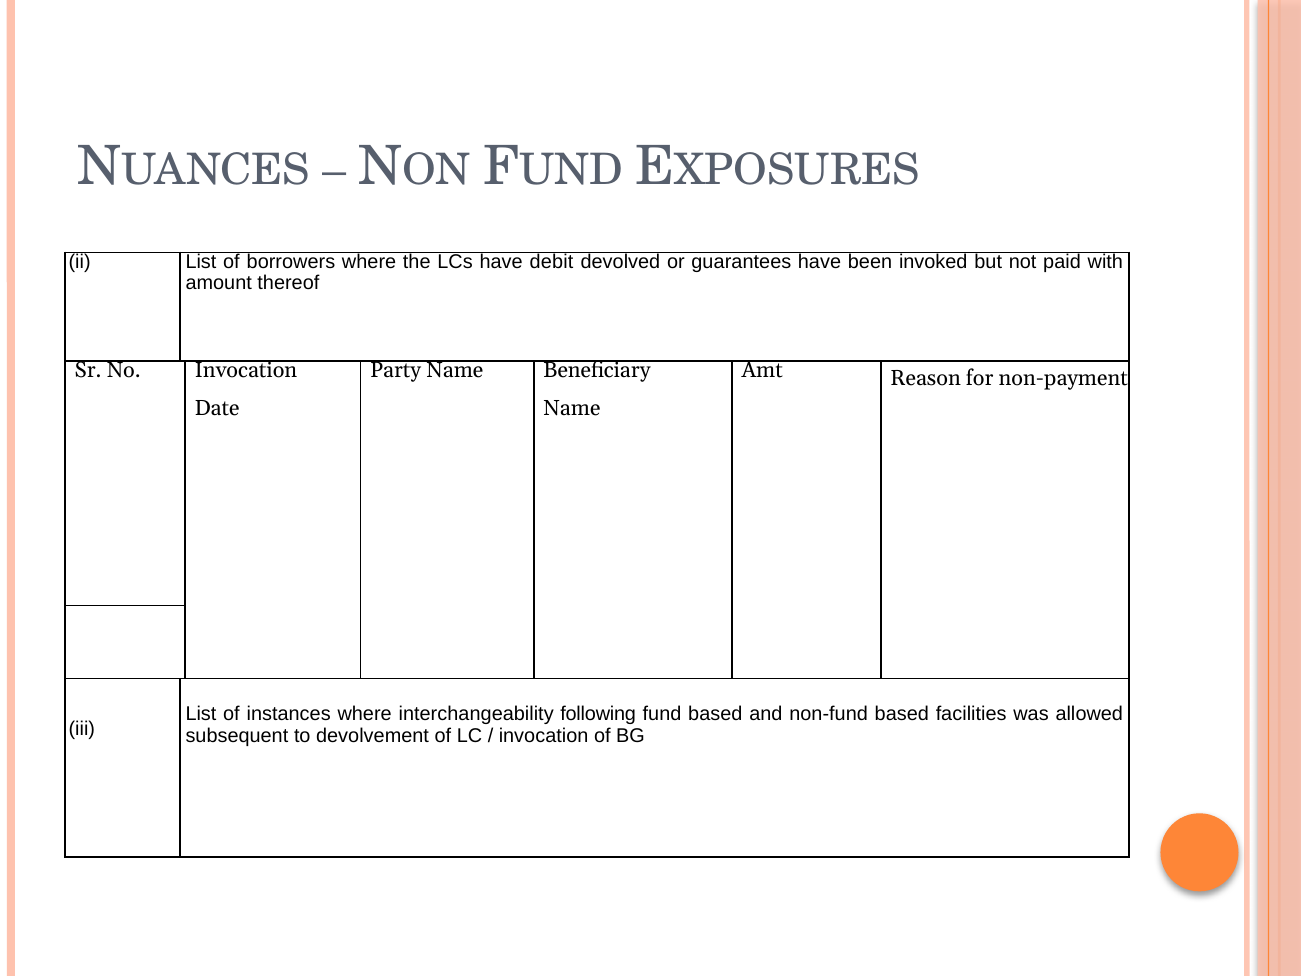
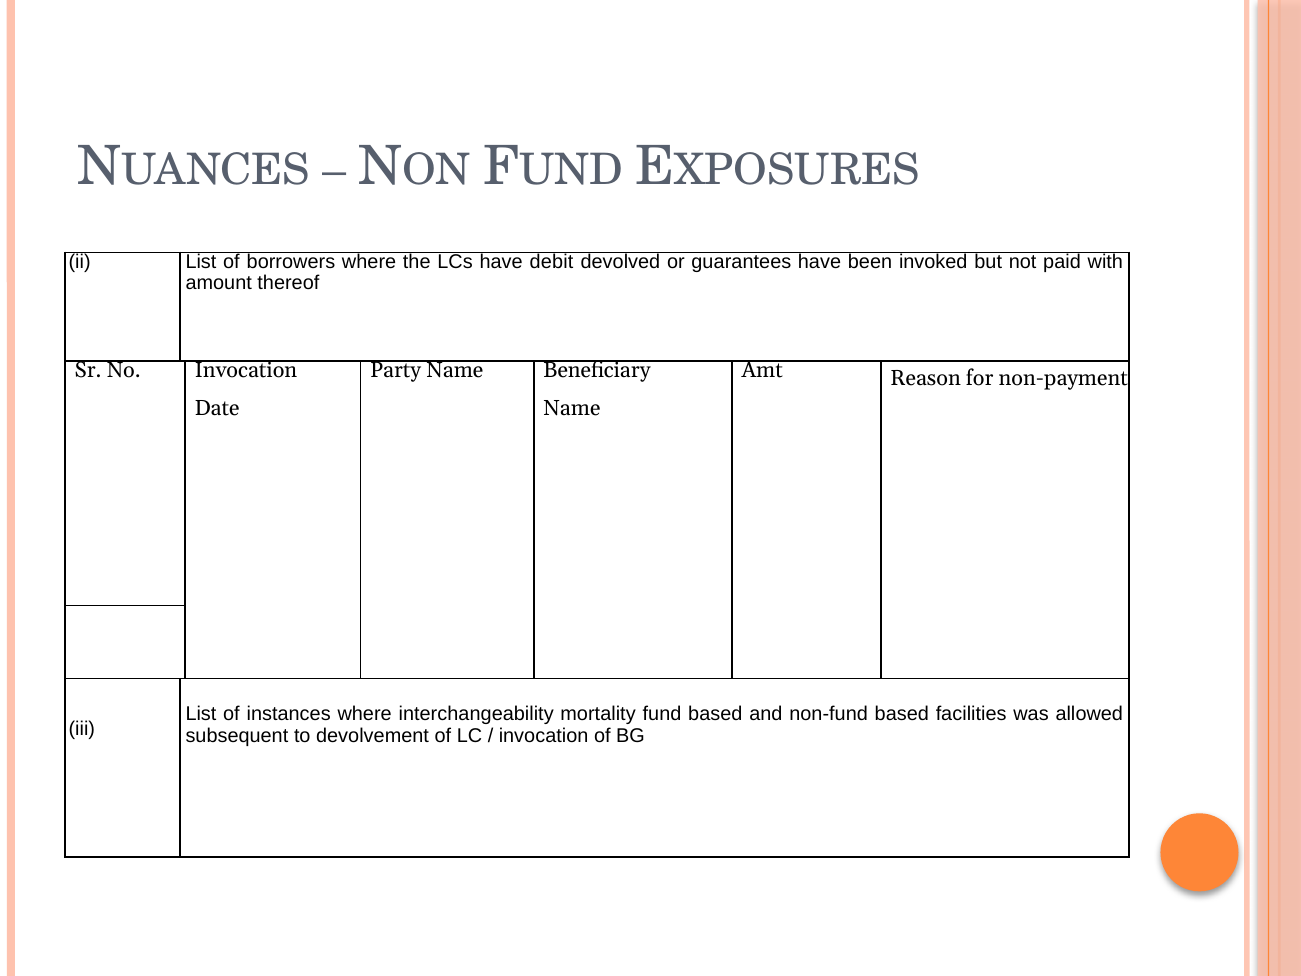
following: following -> mortality
